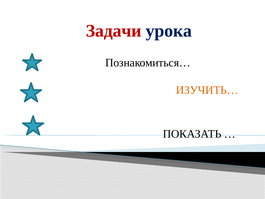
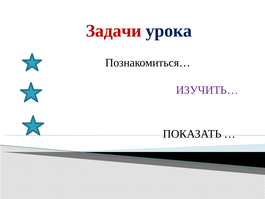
ИЗУЧИТЬ… colour: orange -> purple
